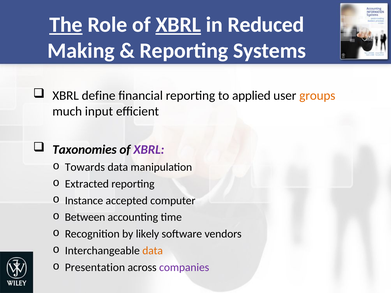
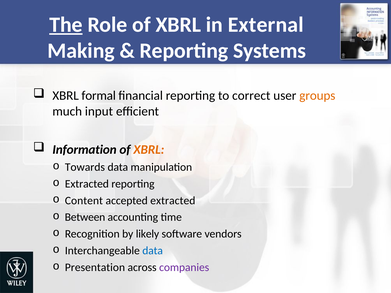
XBRL at (178, 25) underline: present -> none
Reduced: Reduced -> External
define: define -> formal
applied: applied -> correct
Taxonomies: Taxonomies -> Information
XBRL at (149, 150) colour: purple -> orange
Instance: Instance -> Content
accepted computer: computer -> extracted
data at (153, 251) colour: orange -> blue
